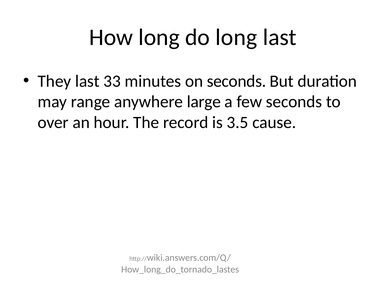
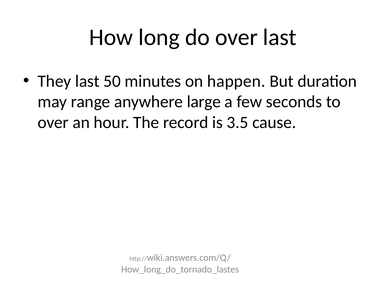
do long: long -> over
33: 33 -> 50
on seconds: seconds -> happen
